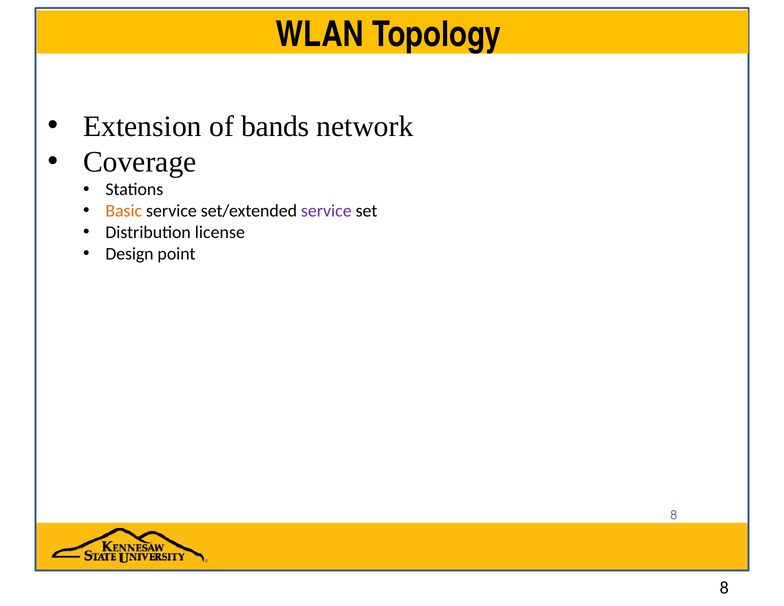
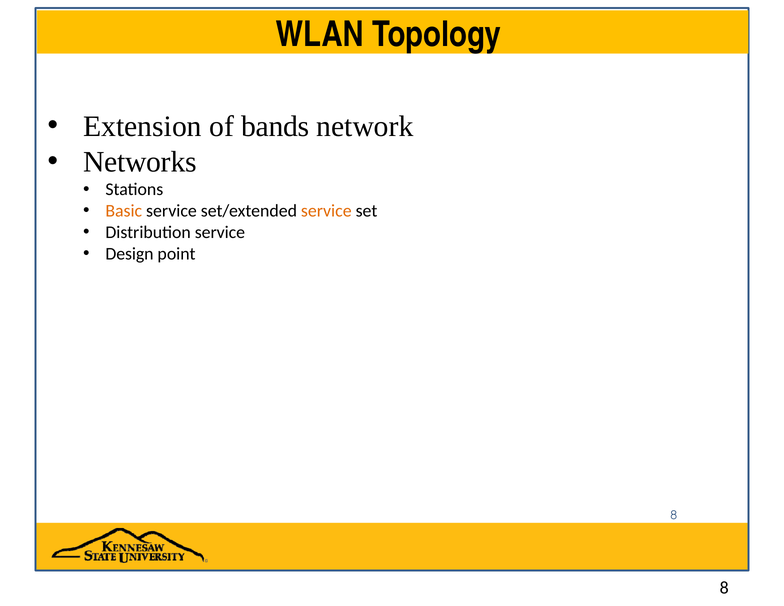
Coverage: Coverage -> Networks
service at (326, 211) colour: purple -> orange
Distribution license: license -> service
